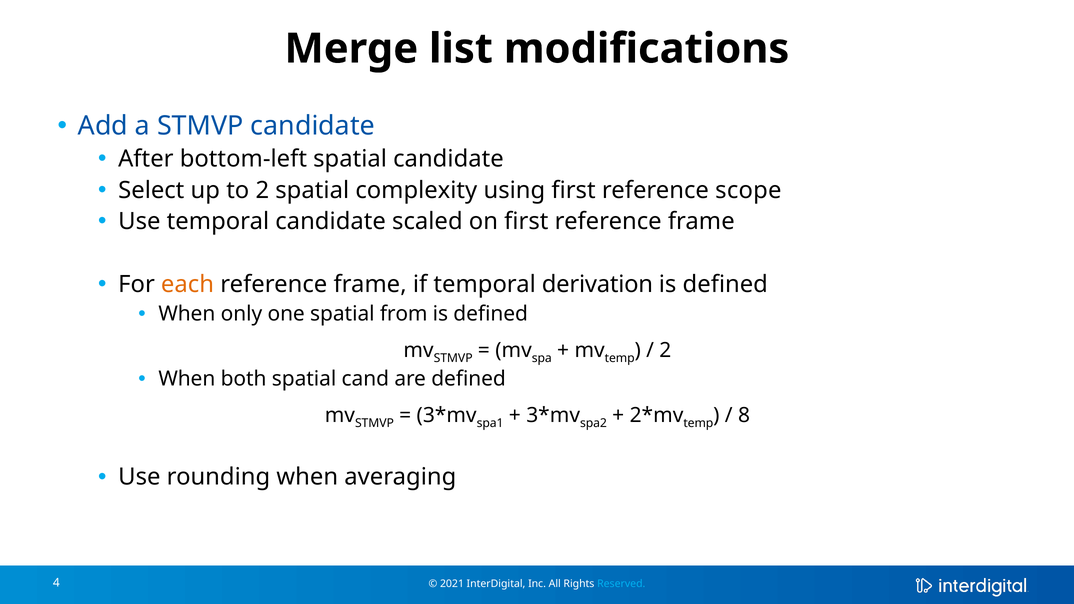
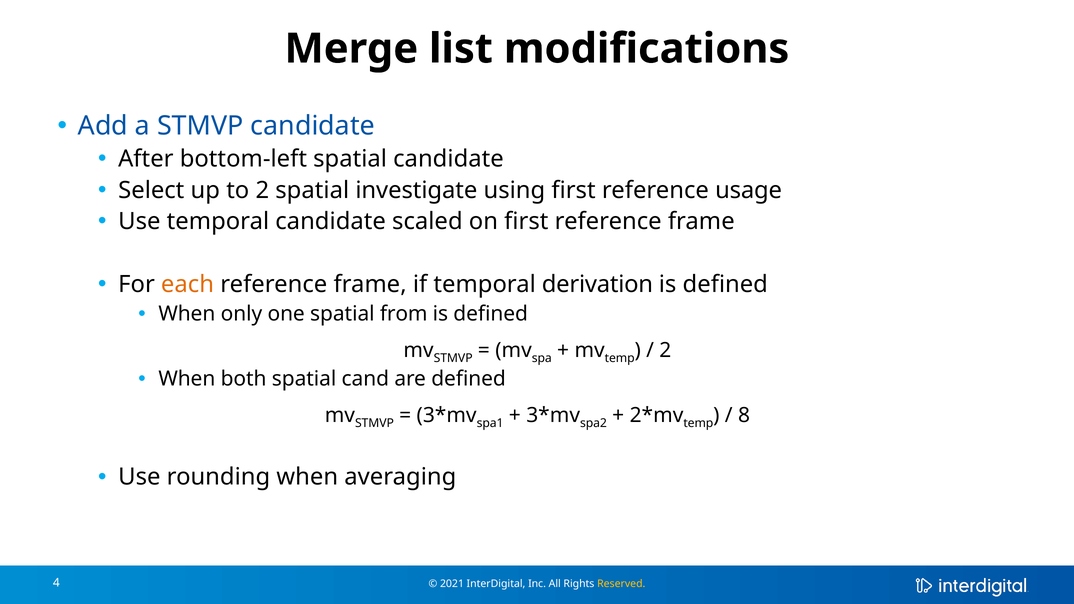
complexity: complexity -> investigate
scope: scope -> usage
Reserved colour: light blue -> yellow
